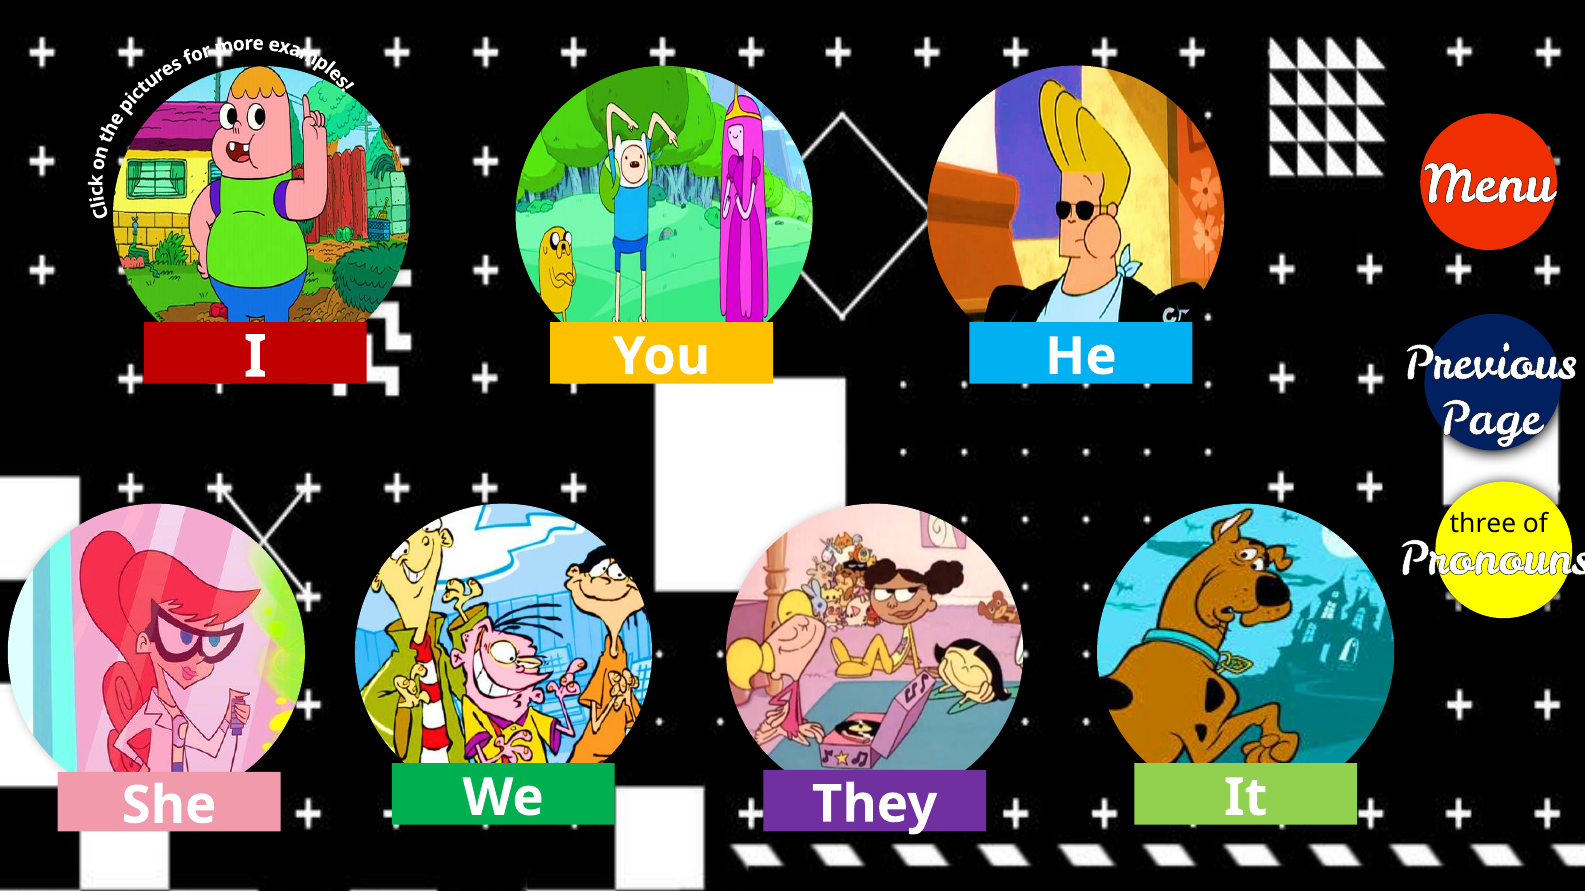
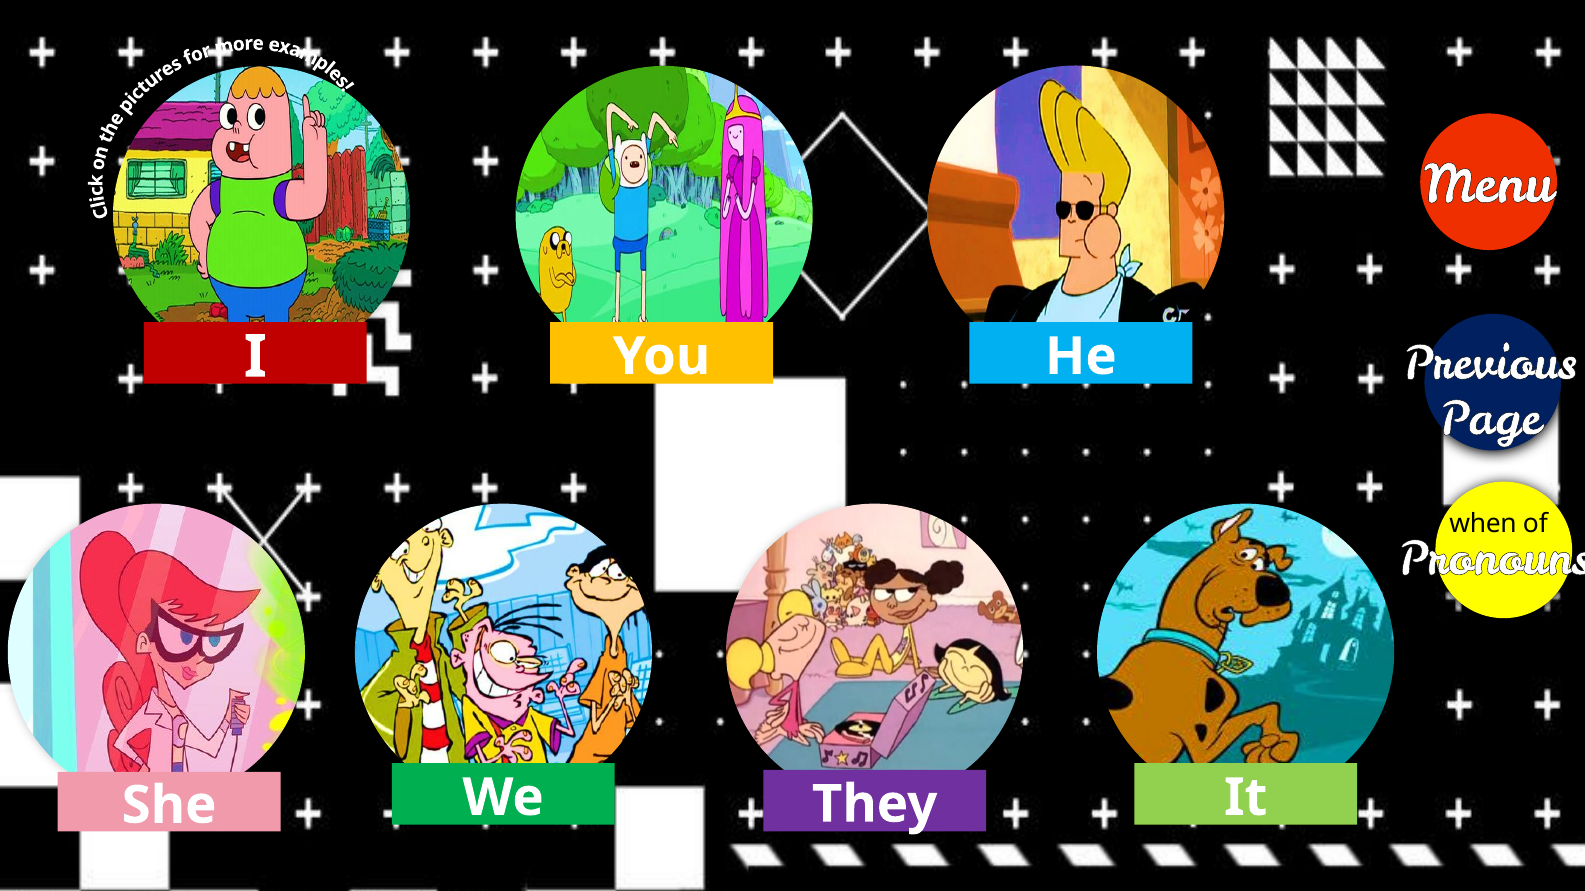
three: three -> when
